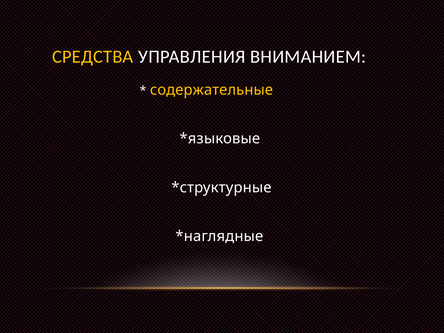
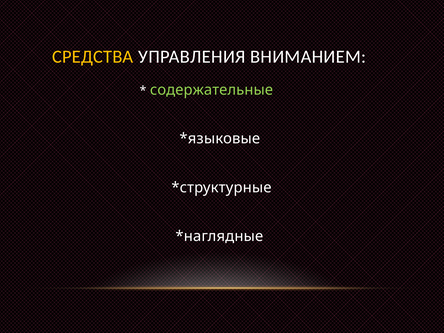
содержательные colour: yellow -> light green
